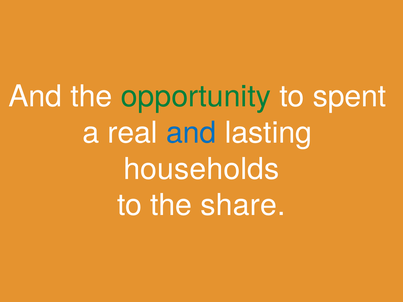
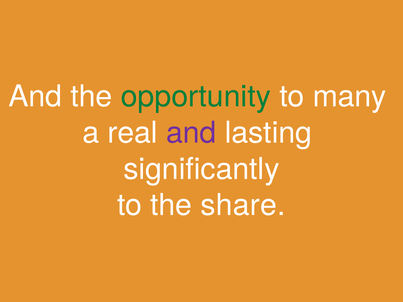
spent: spent -> many
and at (191, 133) colour: blue -> purple
households: households -> significantly
